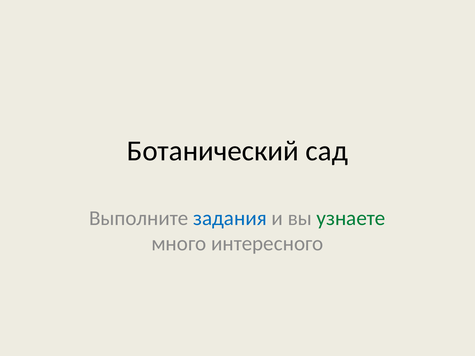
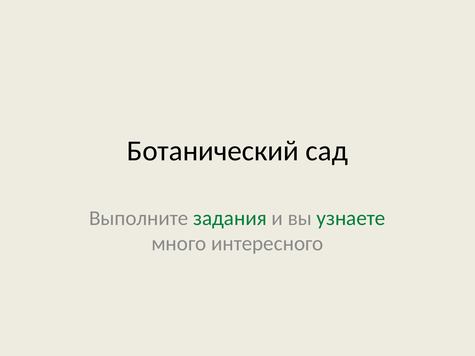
задания colour: blue -> green
